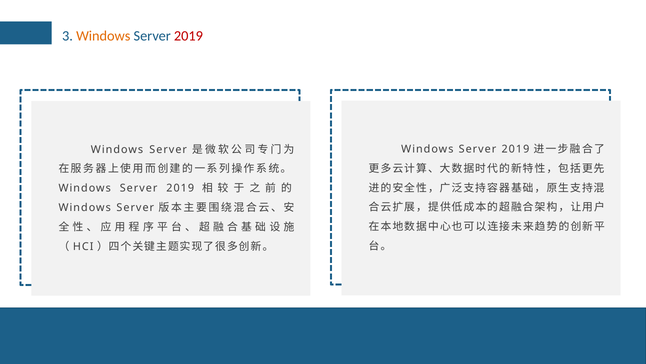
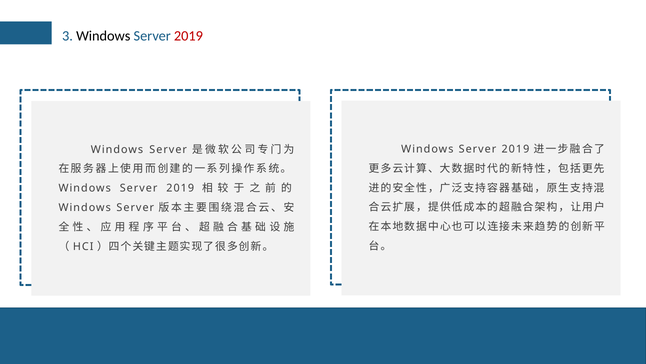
Windows at (103, 36) colour: orange -> black
